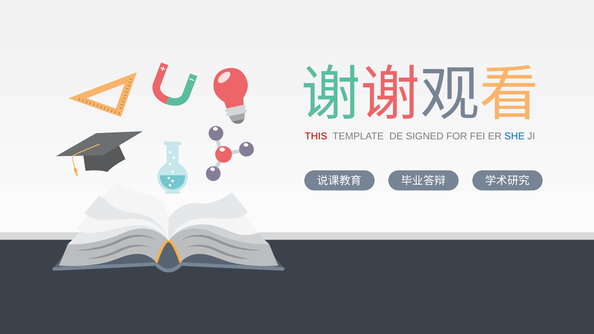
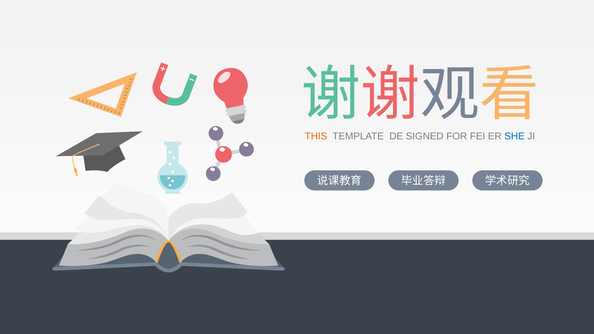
THIS colour: red -> orange
